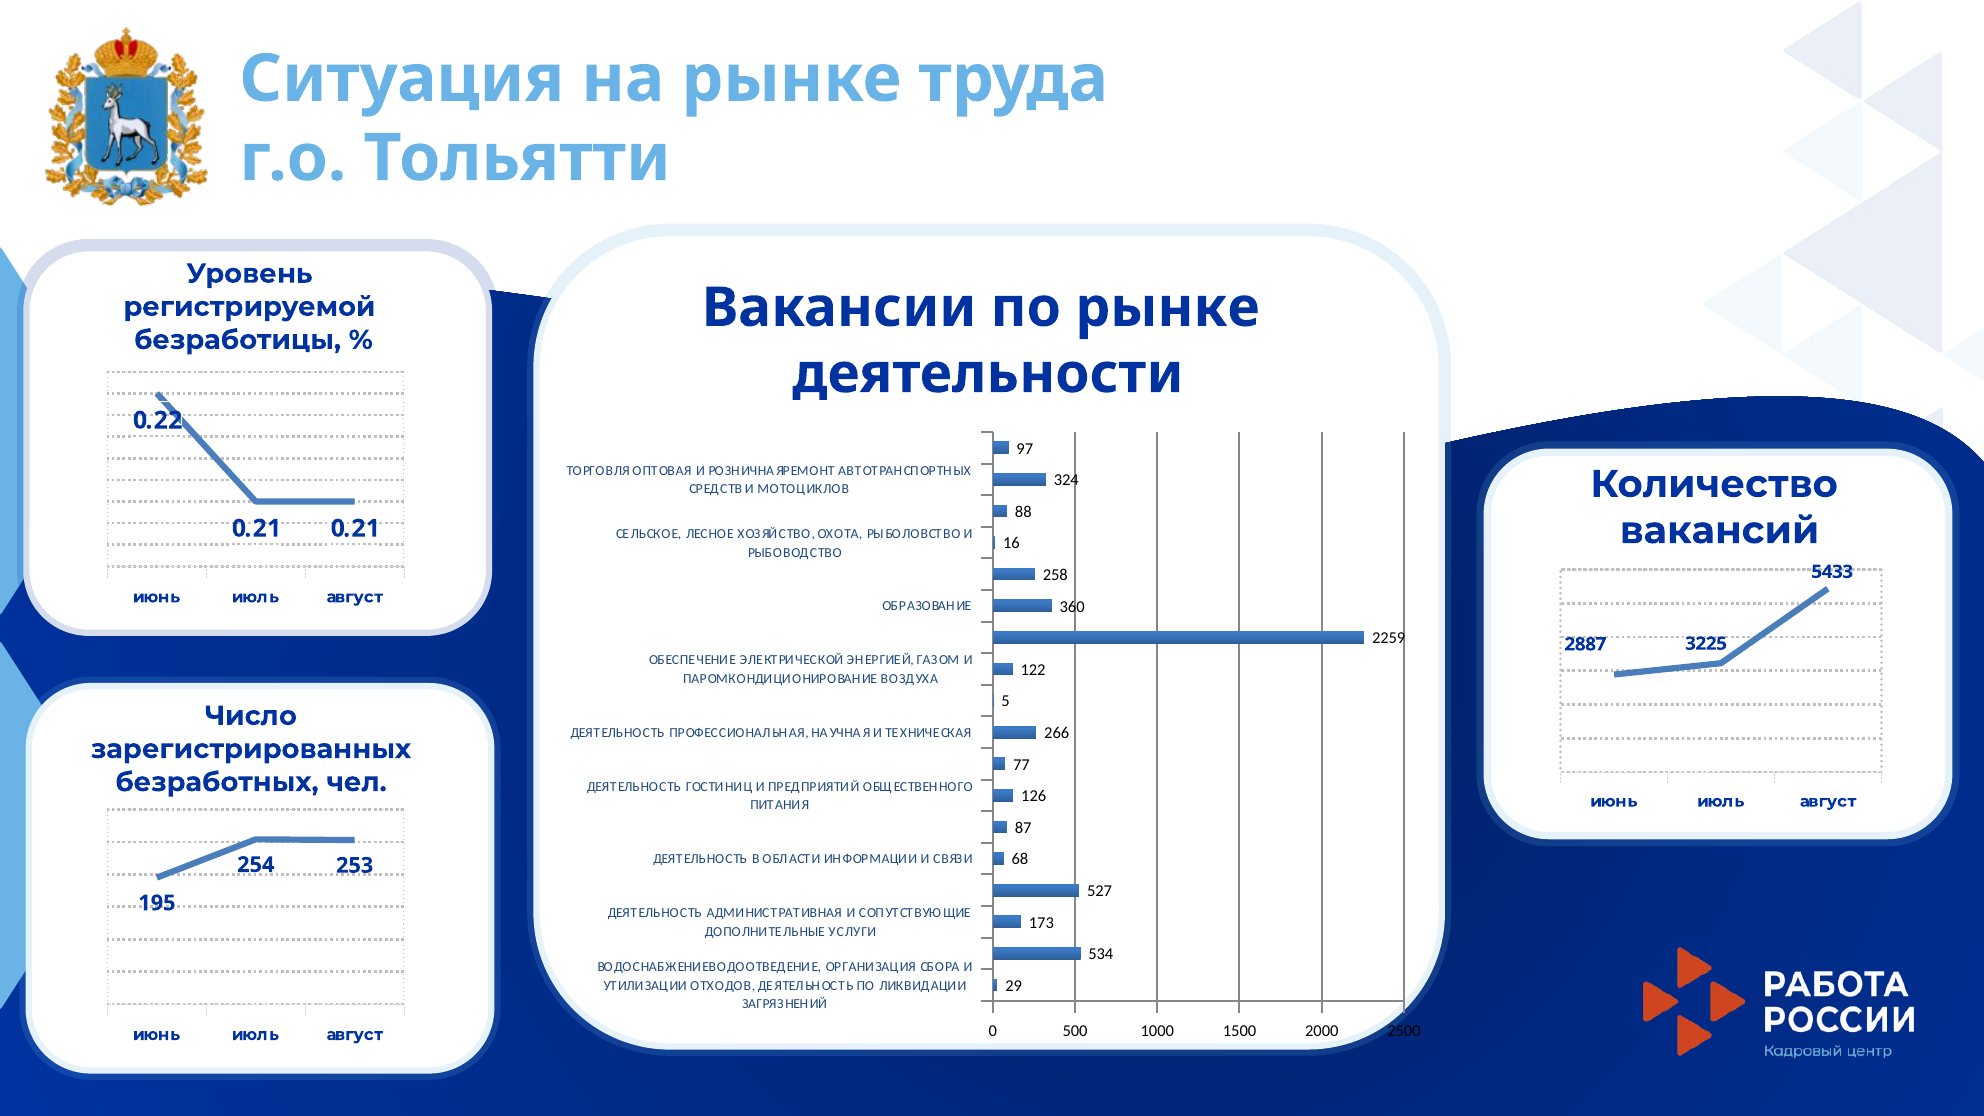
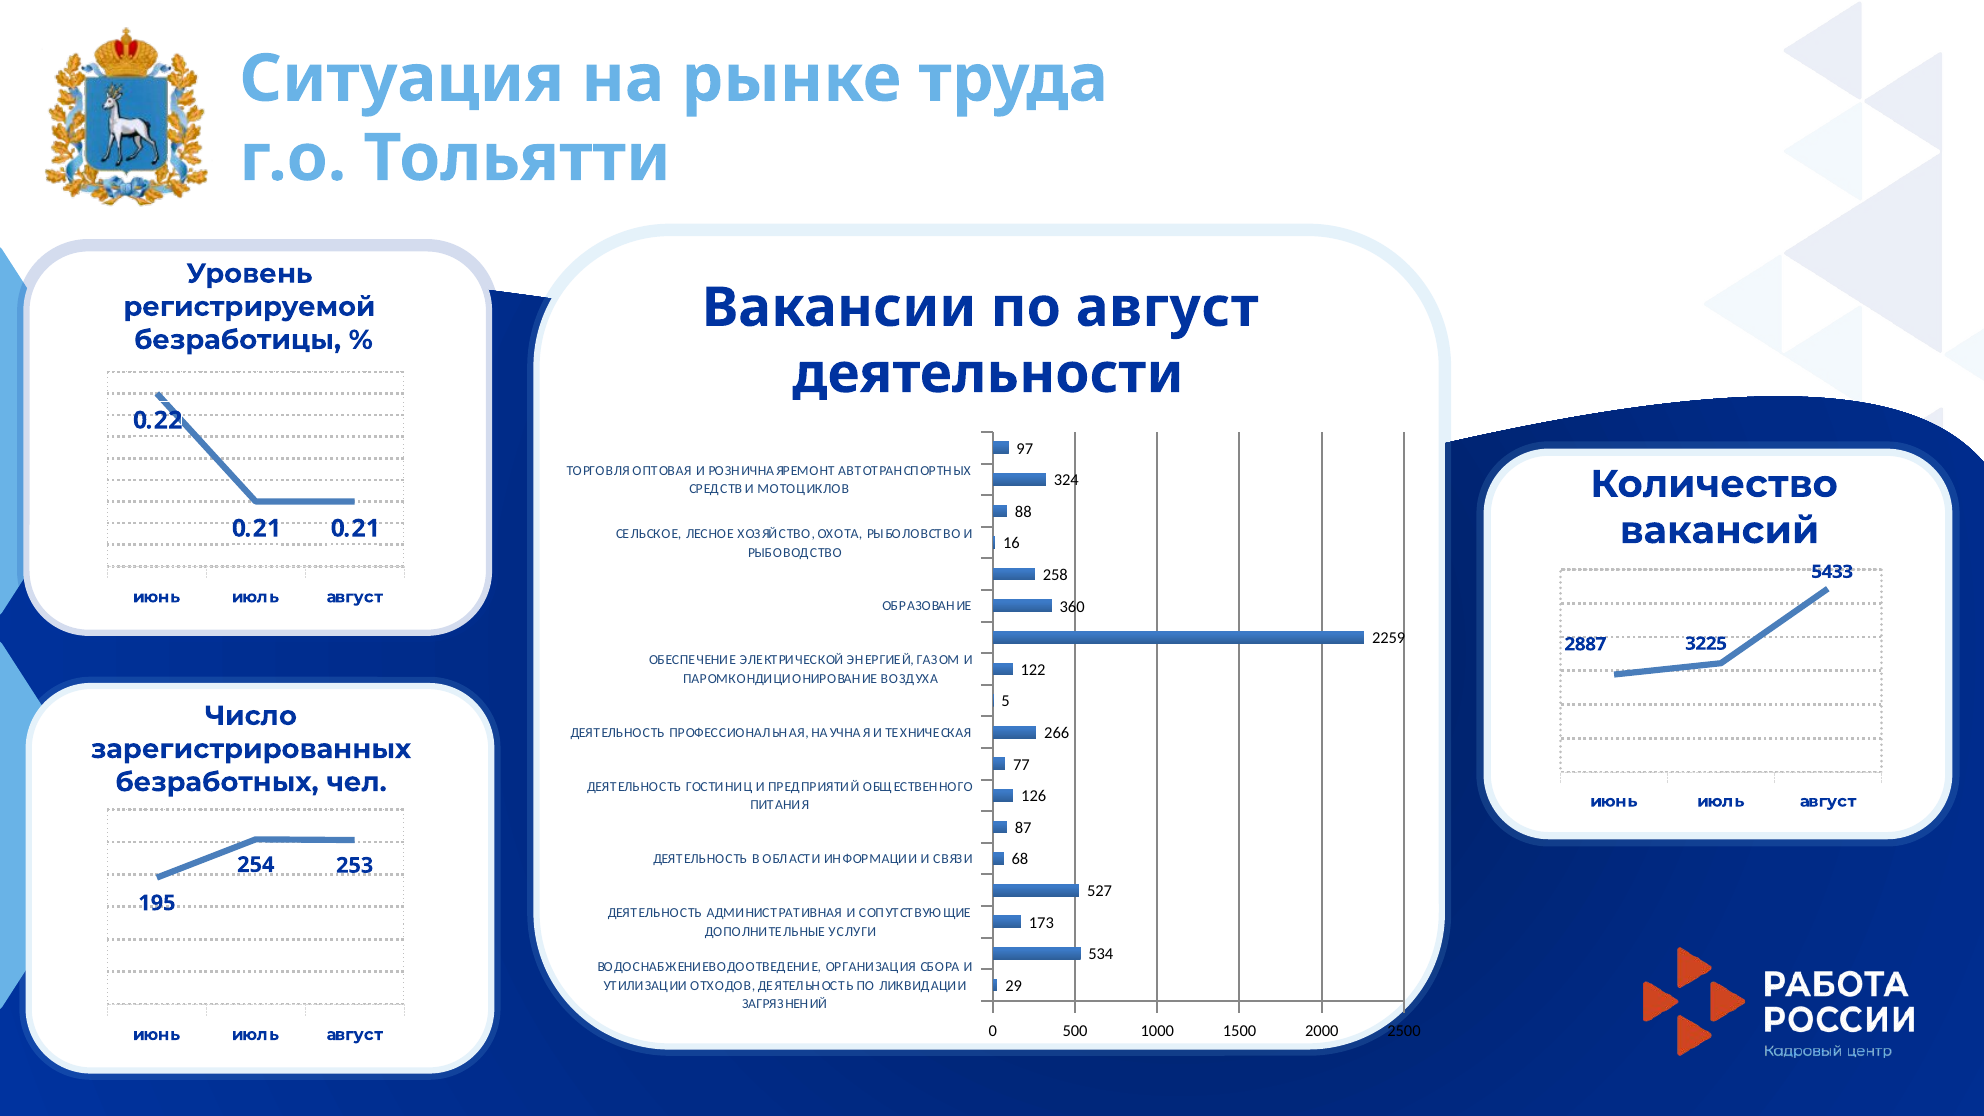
по рынке: рынке -> август
